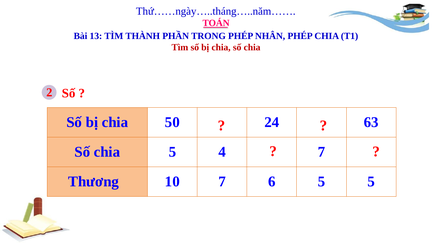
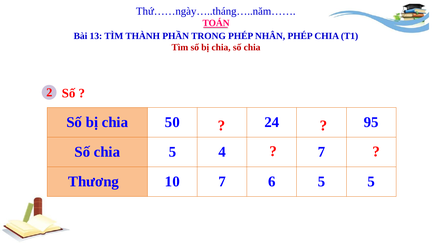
63: 63 -> 95
